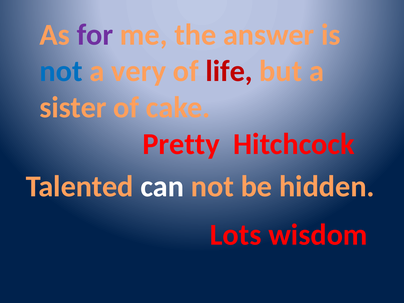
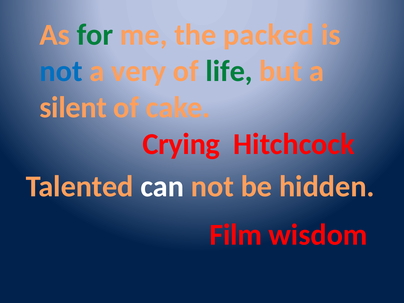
for colour: purple -> green
answer: answer -> packed
life colour: red -> green
sister: sister -> silent
Pretty: Pretty -> Crying
Lots: Lots -> Film
